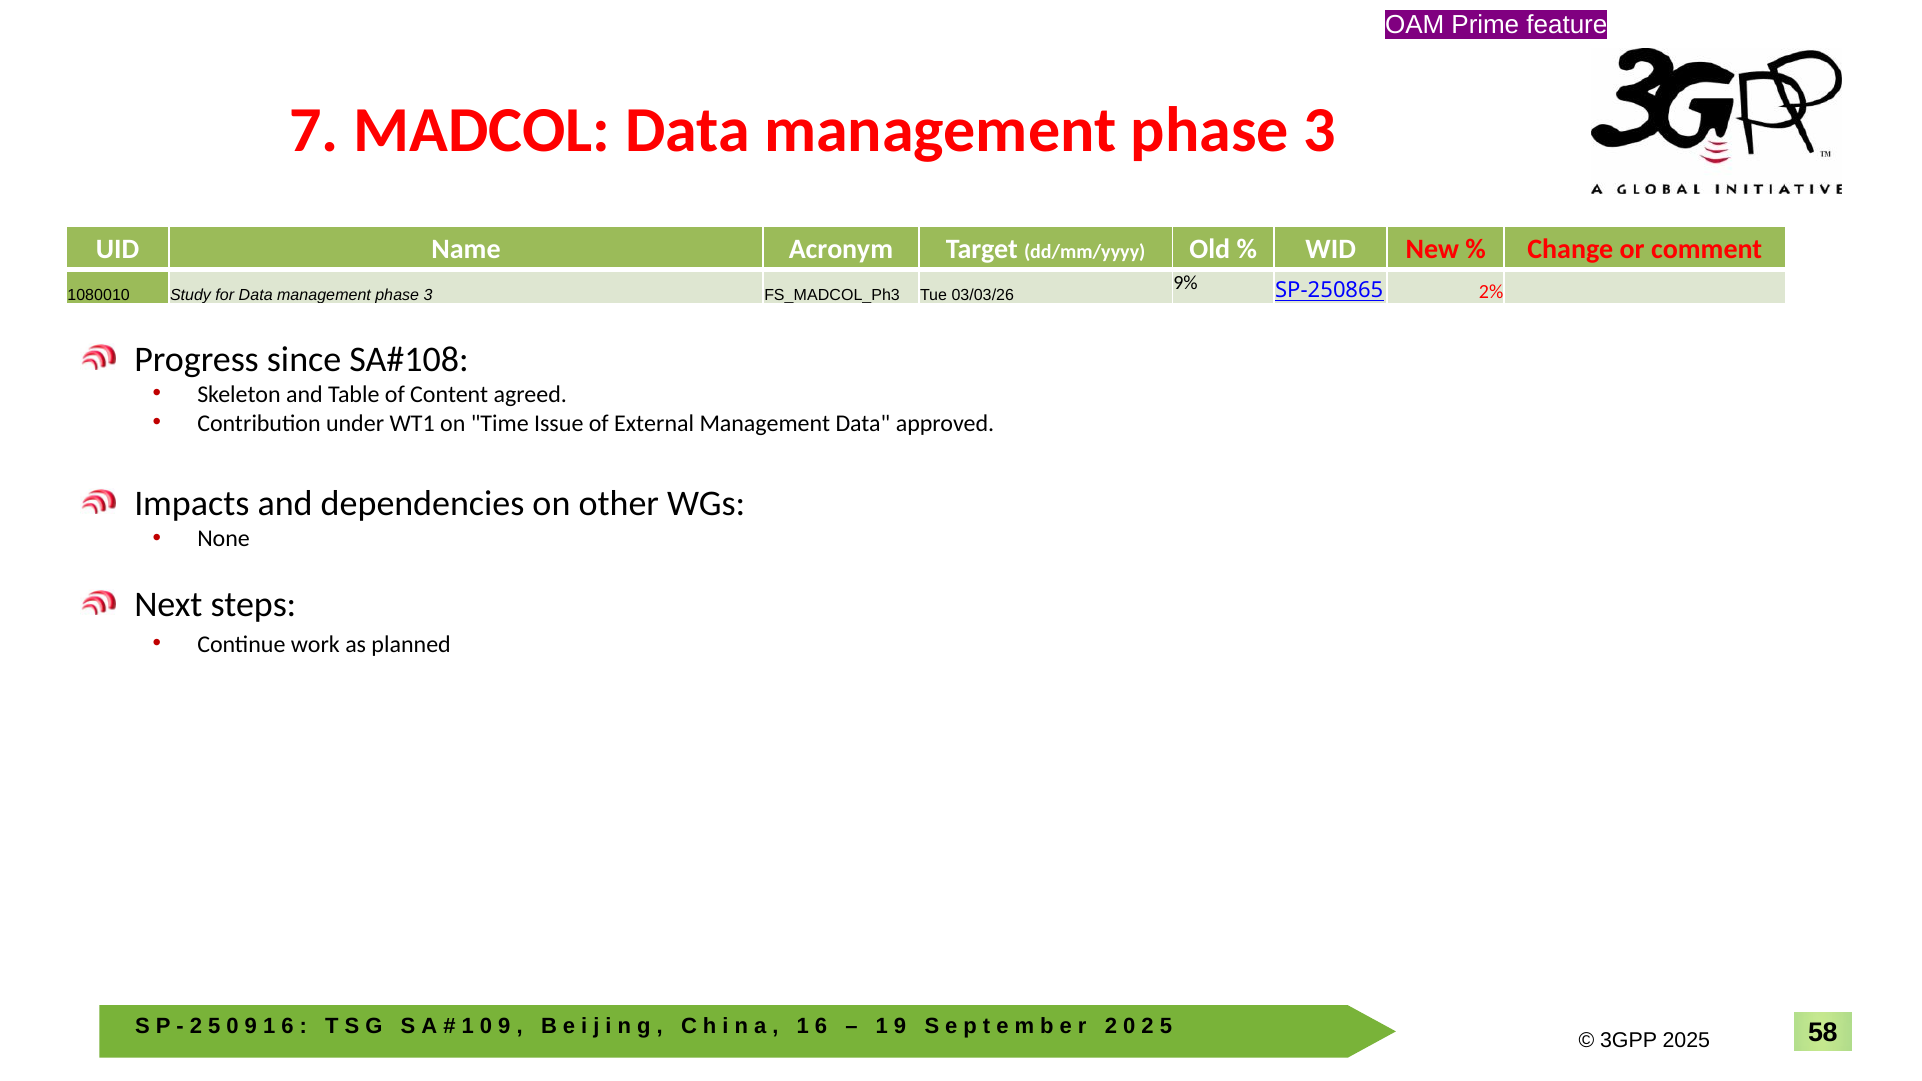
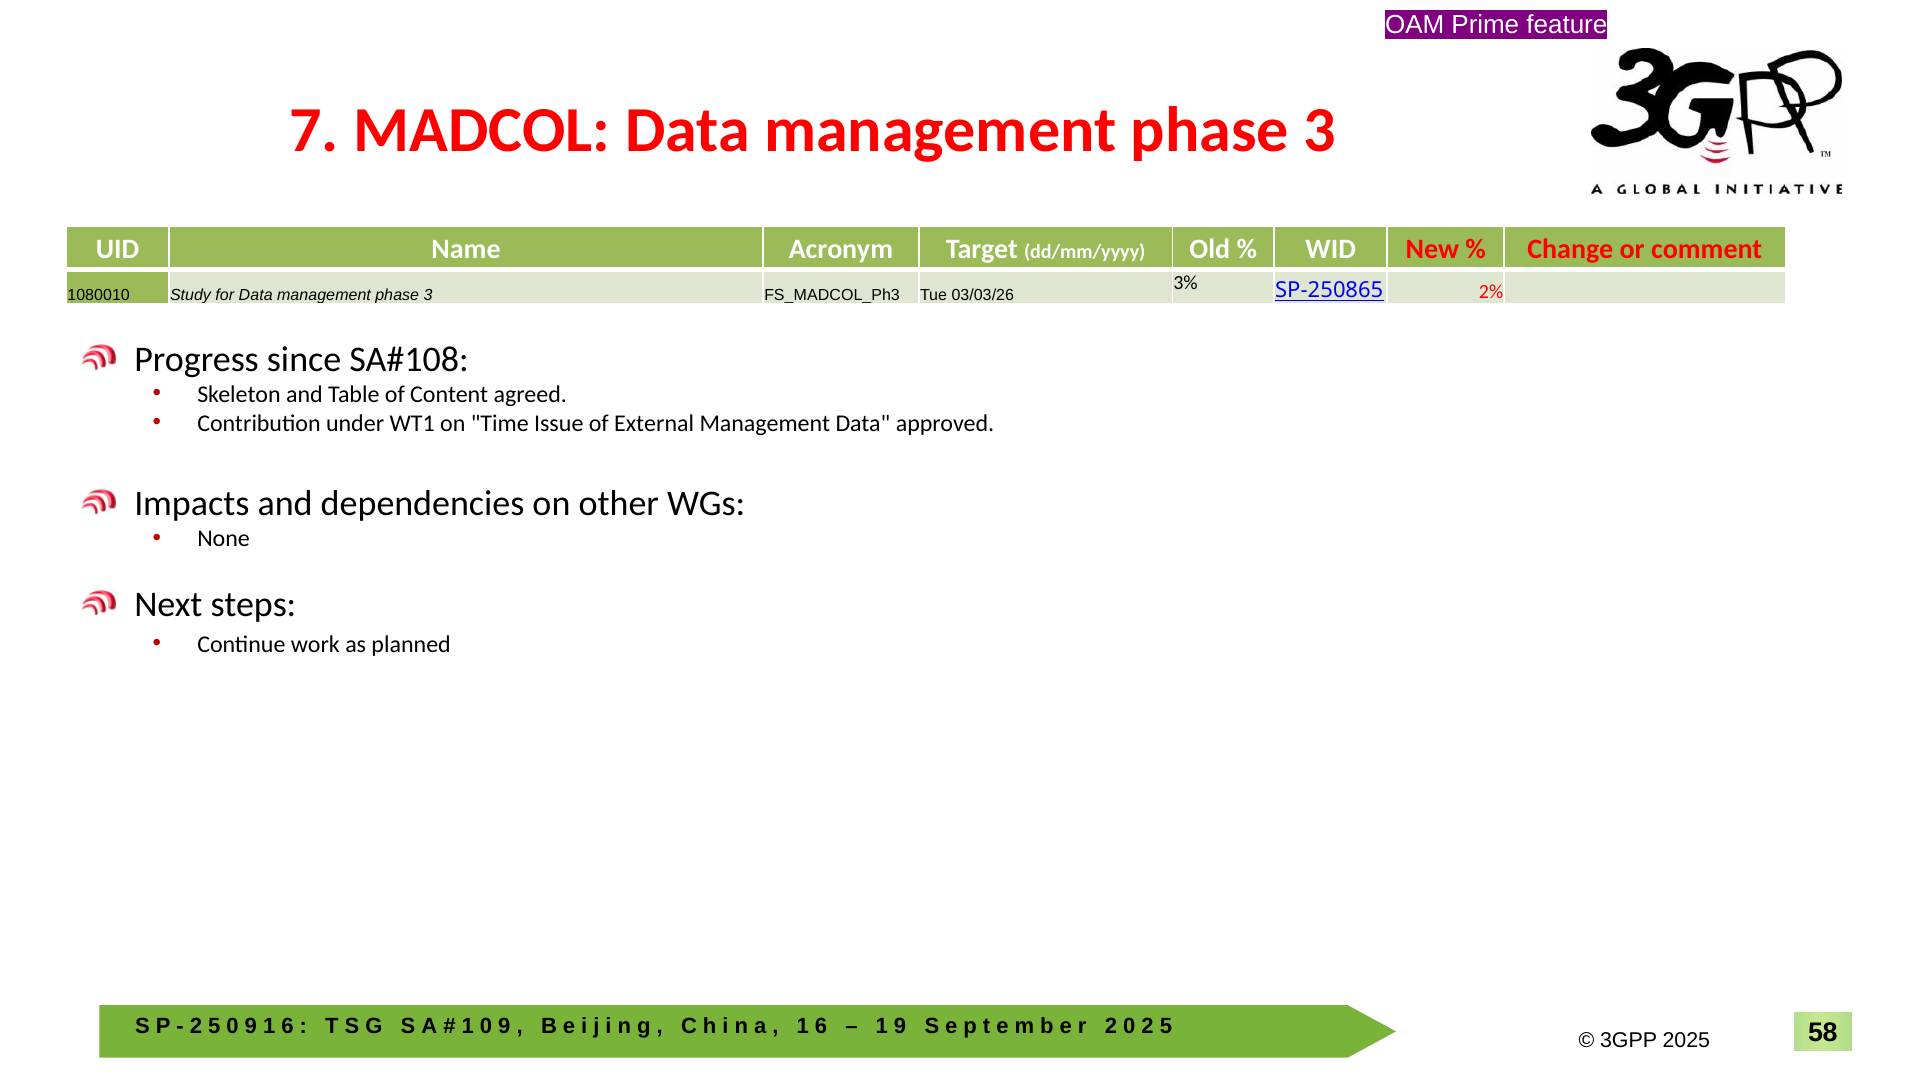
9%: 9% -> 3%
